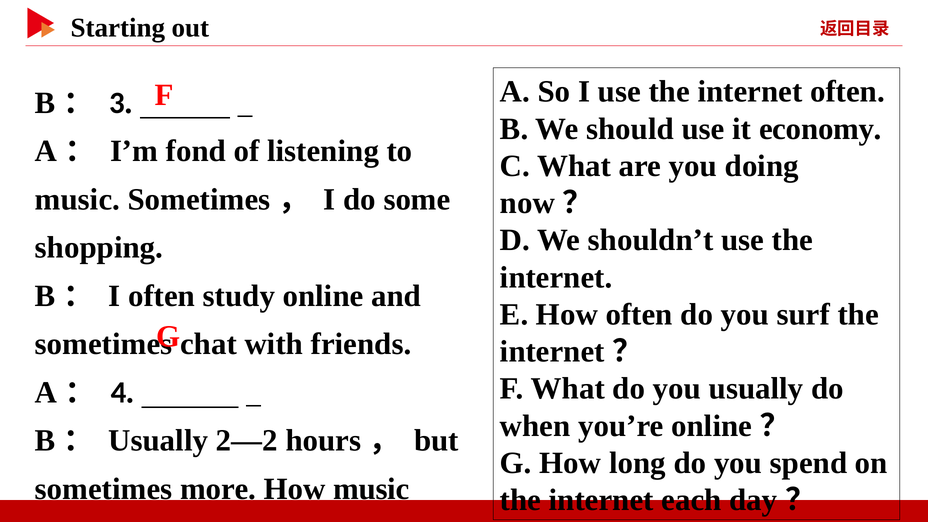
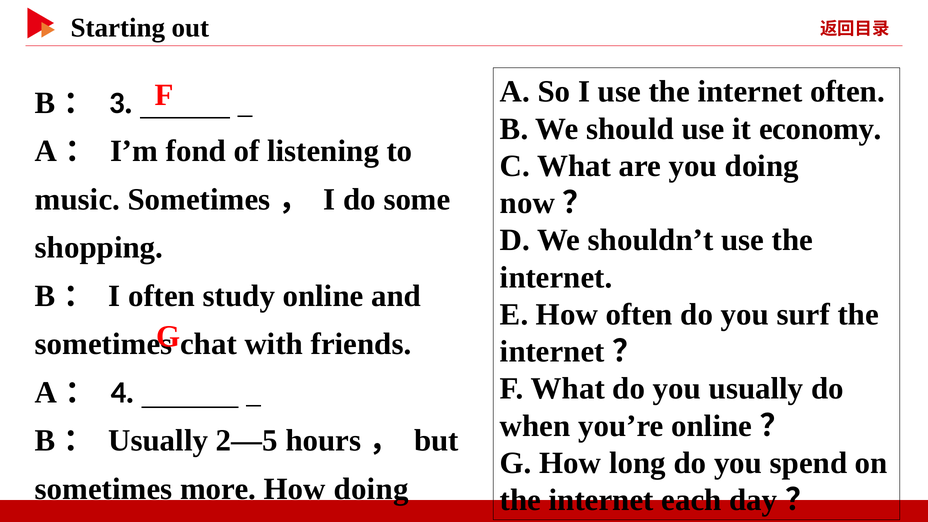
2—2: 2—2 -> 2—5
How music: music -> doing
